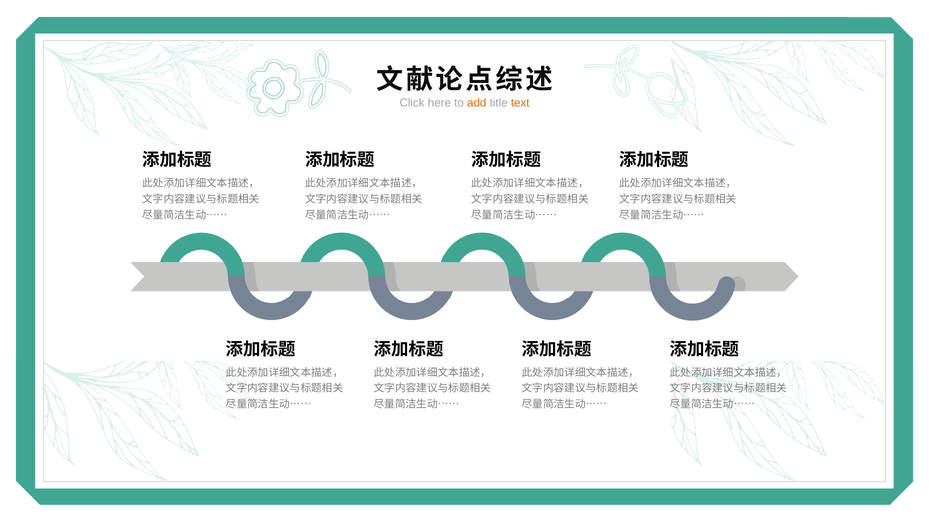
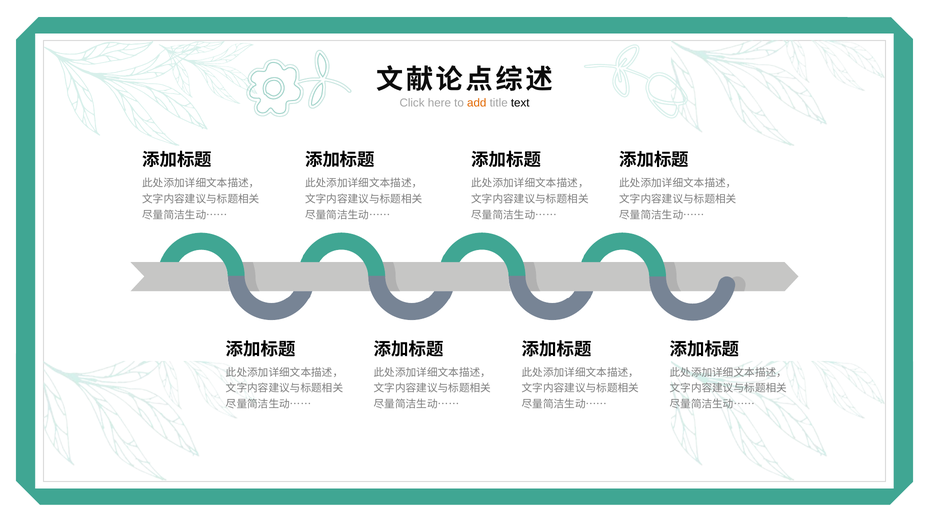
text colour: orange -> black
